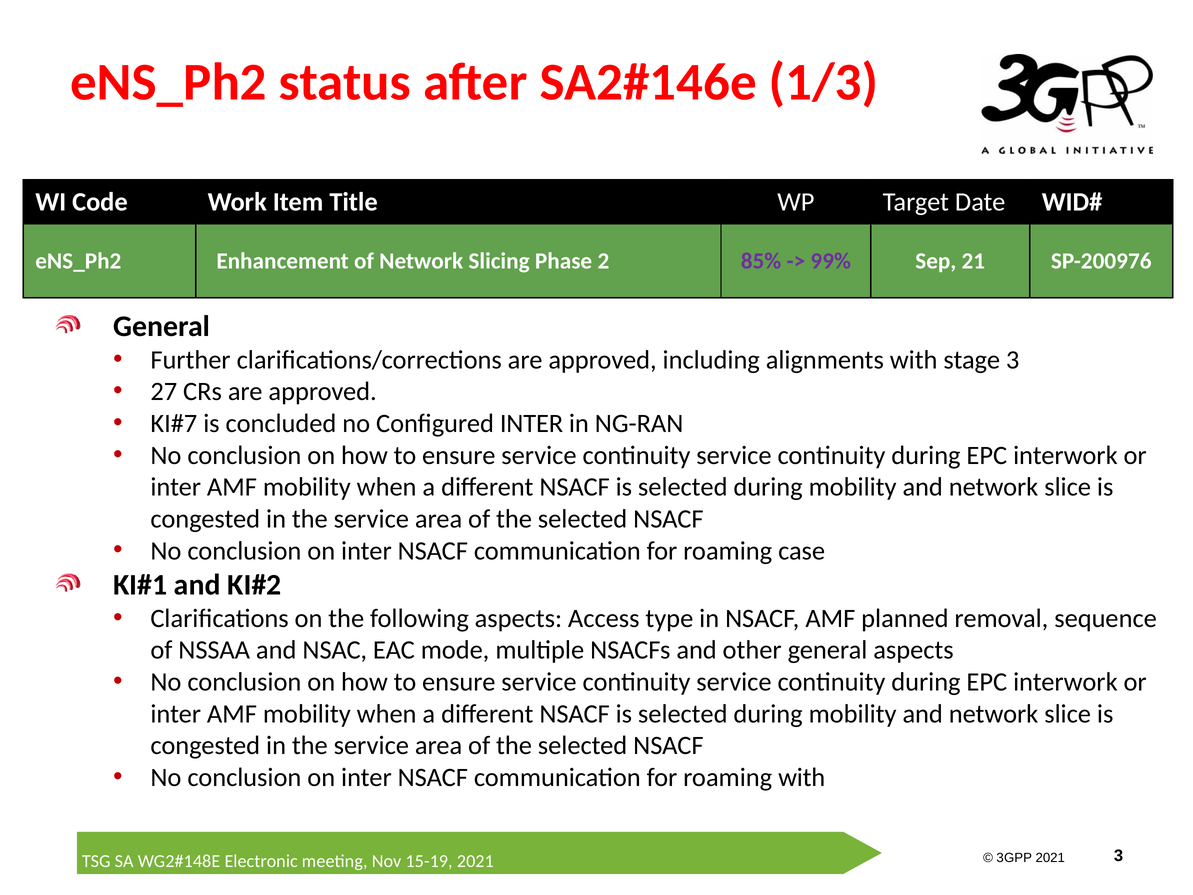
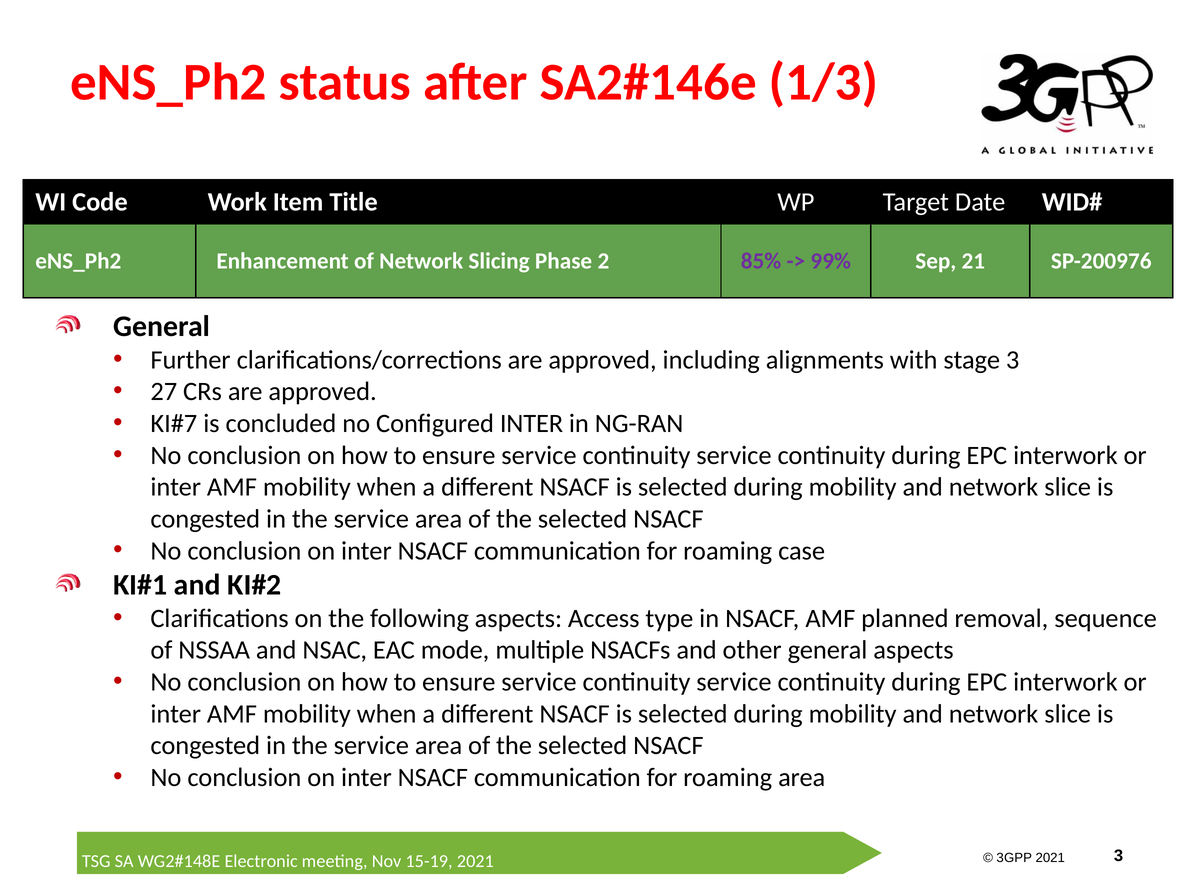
roaming with: with -> area
